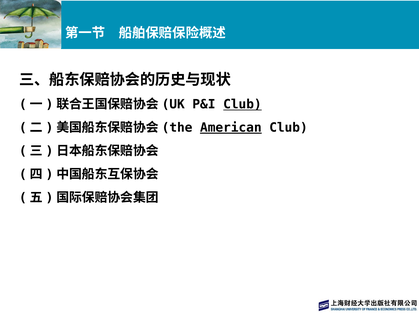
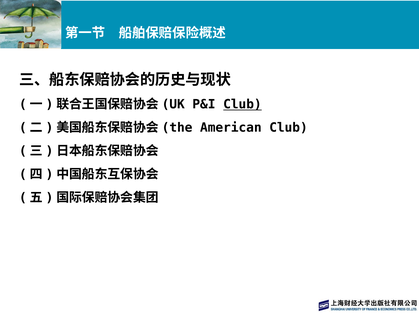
American underline: present -> none
